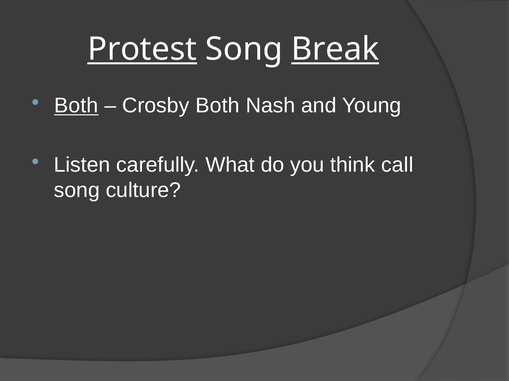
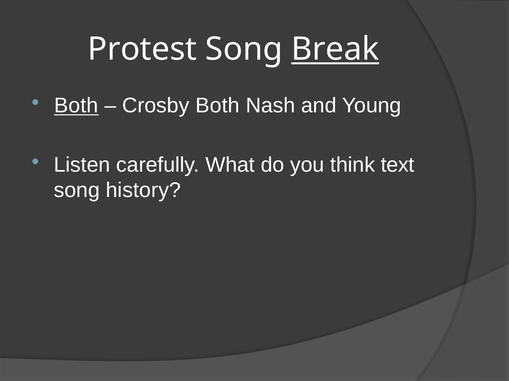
Protest underline: present -> none
call: call -> text
culture: culture -> history
